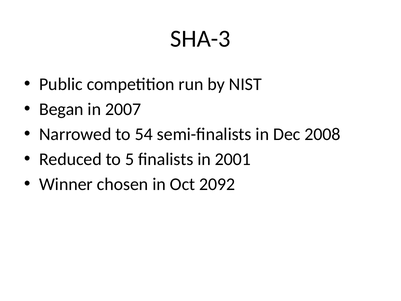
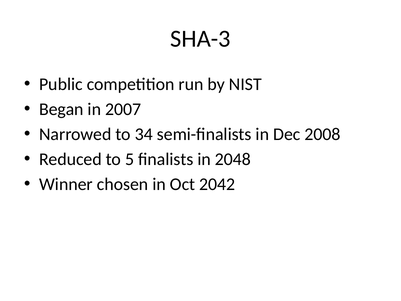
54: 54 -> 34
2001: 2001 -> 2048
2092: 2092 -> 2042
